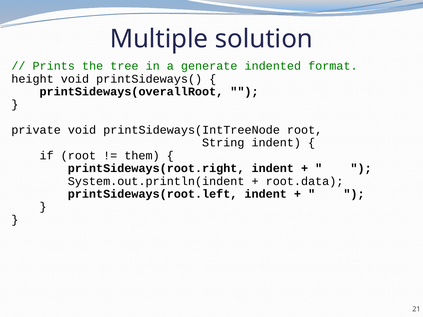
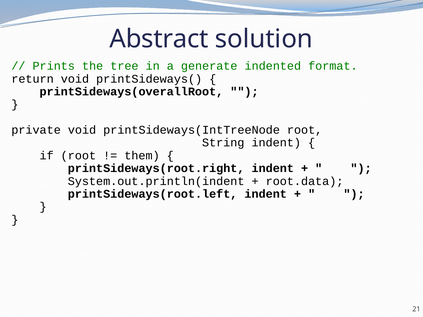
Multiple: Multiple -> Abstract
height: height -> return
